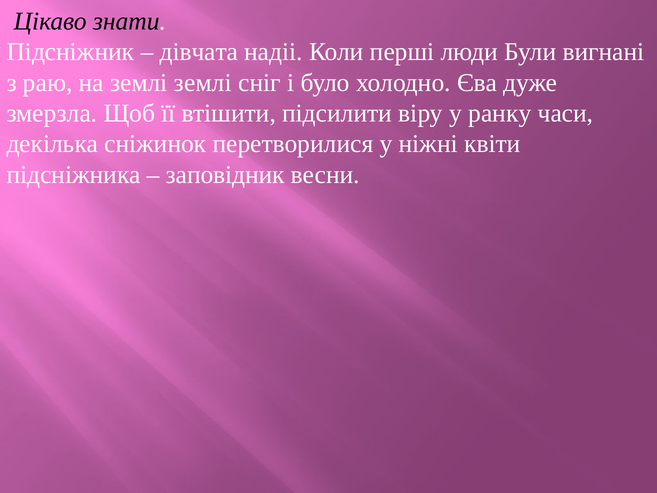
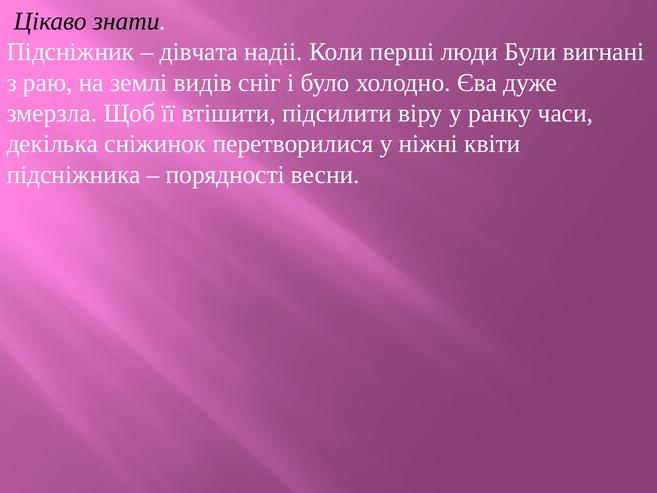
землі: землі -> видів
заповідник: заповідник -> порядності
